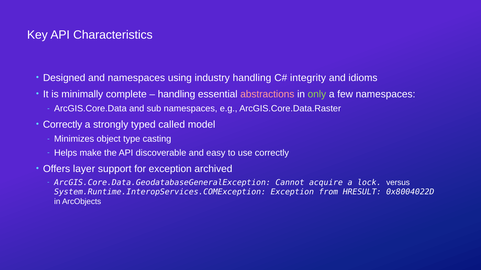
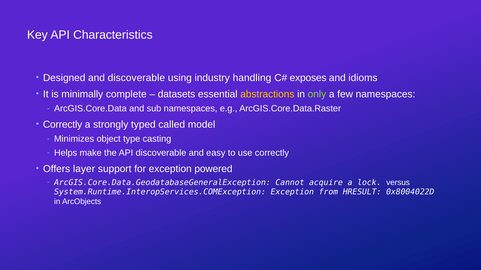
and namespaces: namespaces -> discoverable
integrity: integrity -> exposes
handling at (177, 94): handling -> datasets
abstractions colour: pink -> yellow
archived: archived -> powered
